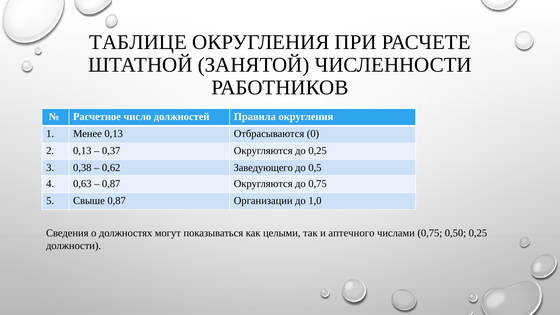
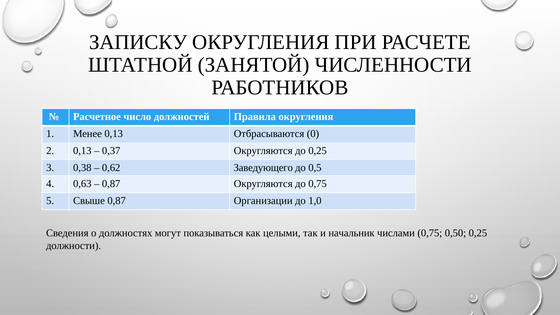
ТАБЛИЦЕ: ТАБЛИЦЕ -> ЗАПИСКУ
аптечного: аптечного -> начальник
